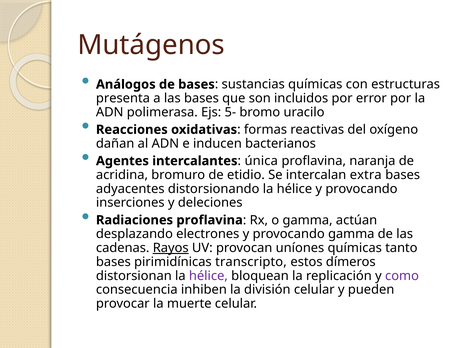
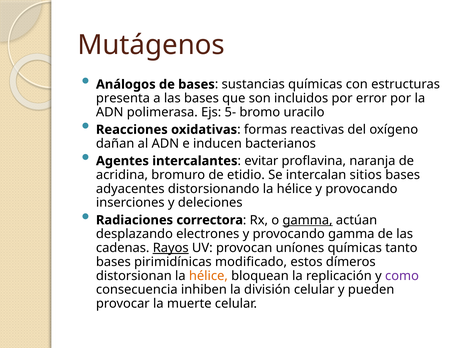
única: única -> evitar
extra: extra -> sitios
Radiaciones proflavina: proflavina -> correctora
gamma at (308, 220) underline: none -> present
transcripto: transcripto -> modificado
hélice at (208, 276) colour: purple -> orange
